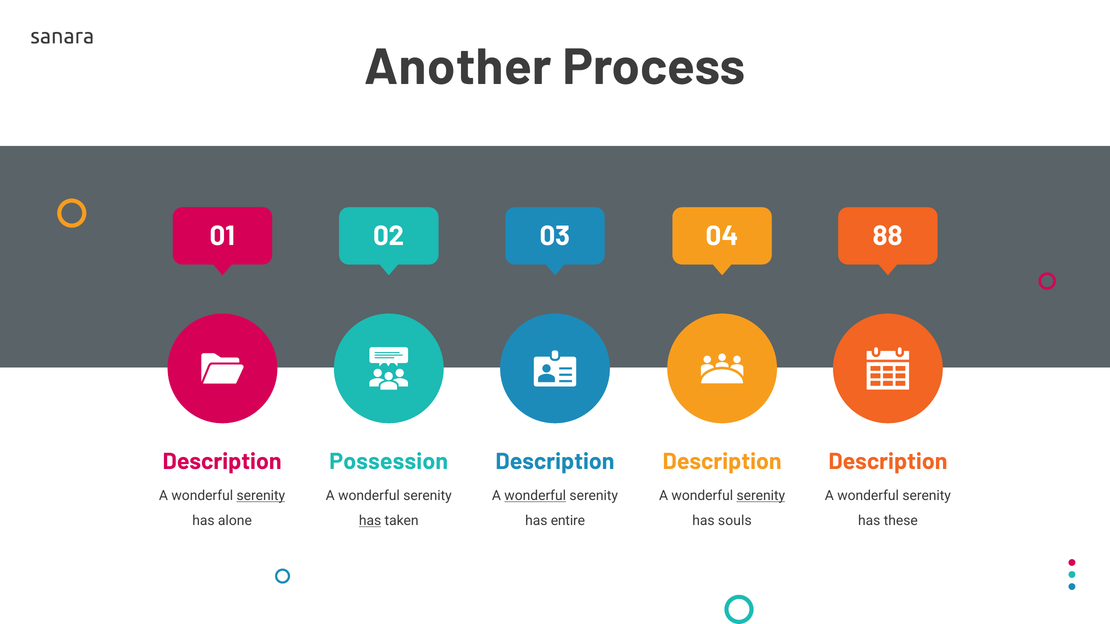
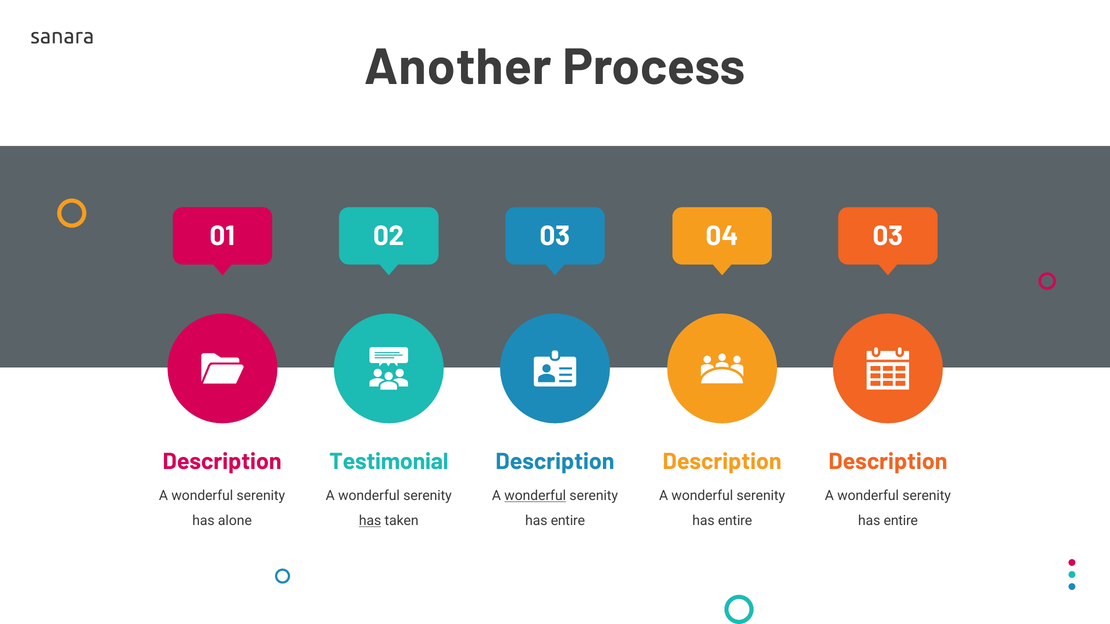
04 88: 88 -> 03
Possession: Possession -> Testimonial
serenity at (261, 496) underline: present -> none
serenity at (761, 496) underline: present -> none
souls at (735, 521): souls -> entire
these at (901, 521): these -> entire
